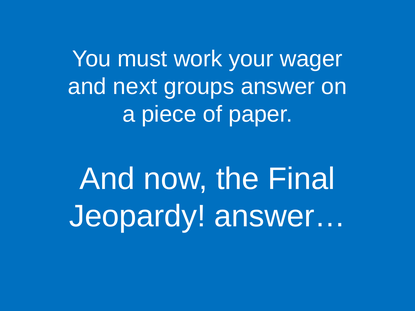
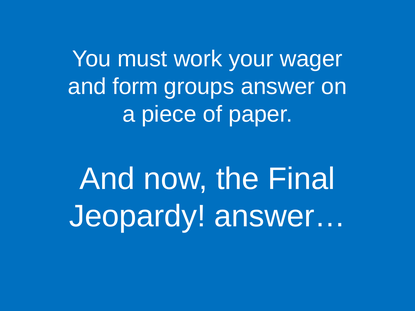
next: next -> form
